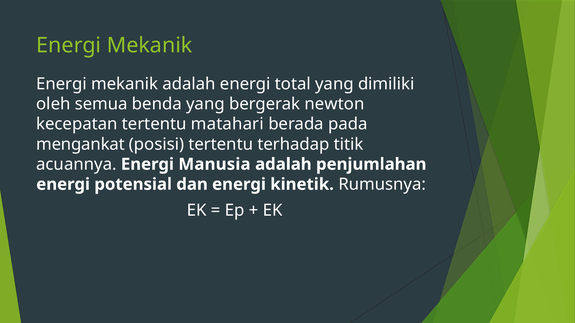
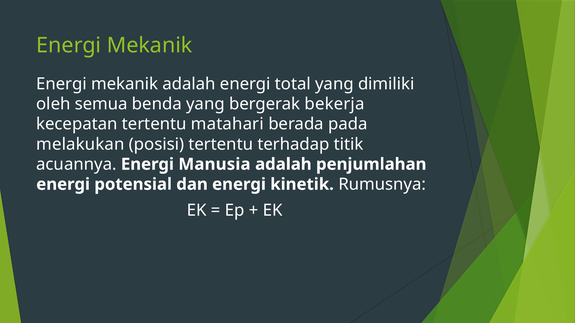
newton: newton -> bekerja
mengankat: mengankat -> melakukan
